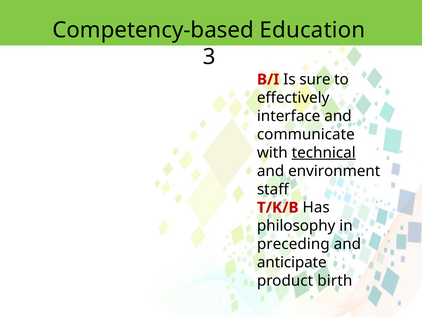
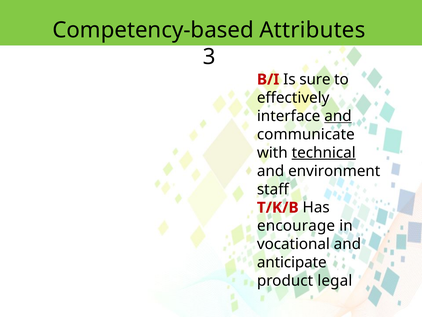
Education: Education -> Attributes
and at (338, 116) underline: none -> present
philosophy: philosophy -> encourage
preceding: preceding -> vocational
birth: birth -> legal
